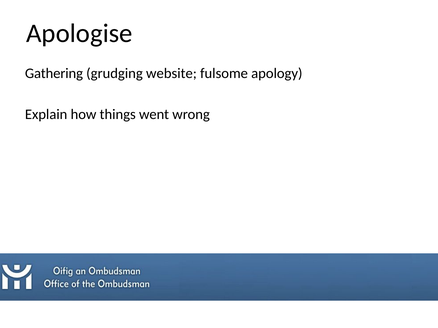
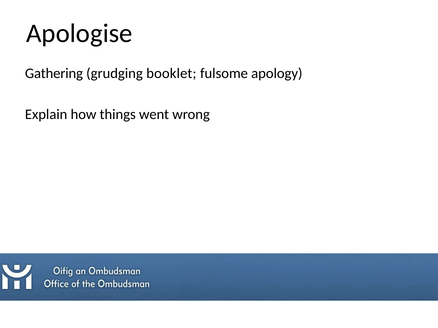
website: website -> booklet
